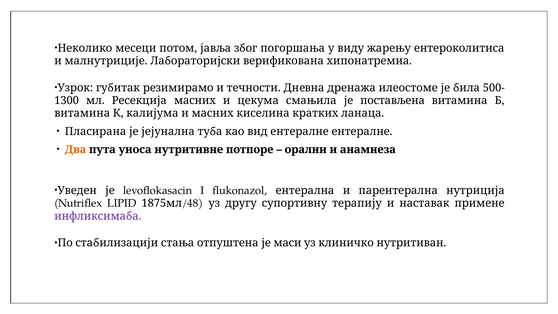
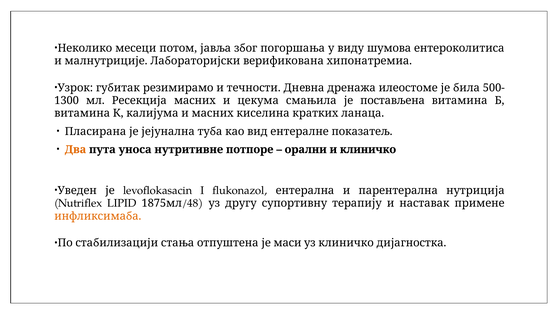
жарењу: жарењу -> шумова
ентералне ентералне: ентералне -> показатељ
и анамнеза: анамнеза -> клиничко
инфликсимаба colour: purple -> orange
нутритиван: нутритиван -> дијагностка
